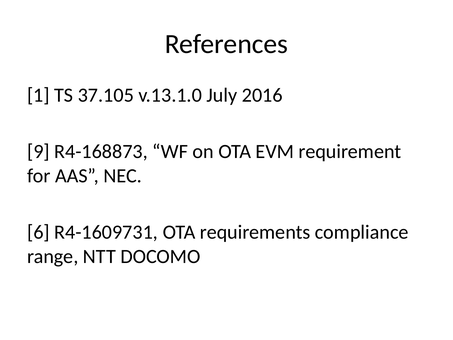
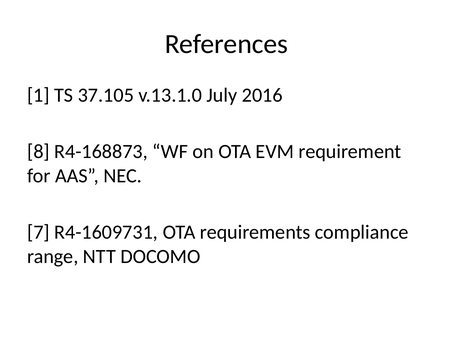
9: 9 -> 8
6: 6 -> 7
